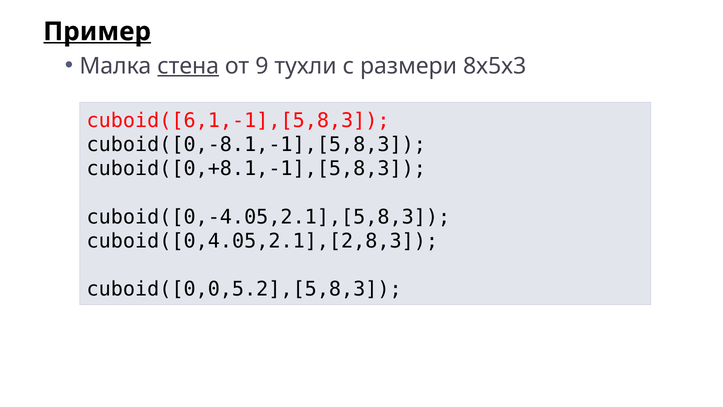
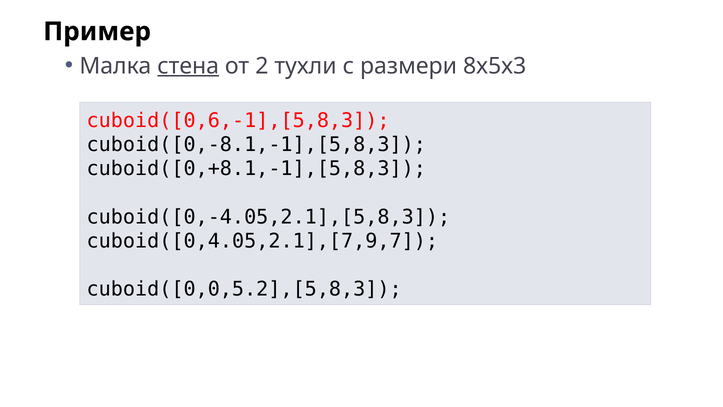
Пример underline: present -> none
9: 9 -> 2
cuboid([6,1,-1],[5,8,3: cuboid([6,1,-1],[5,8,3 -> cuboid([0,6,-1],[5,8,3
cuboid([0,4.05,2.1],[2,8,3: cuboid([0,4.05,2.1],[2,8,3 -> cuboid([0,4.05,2.1],[7,9,7
